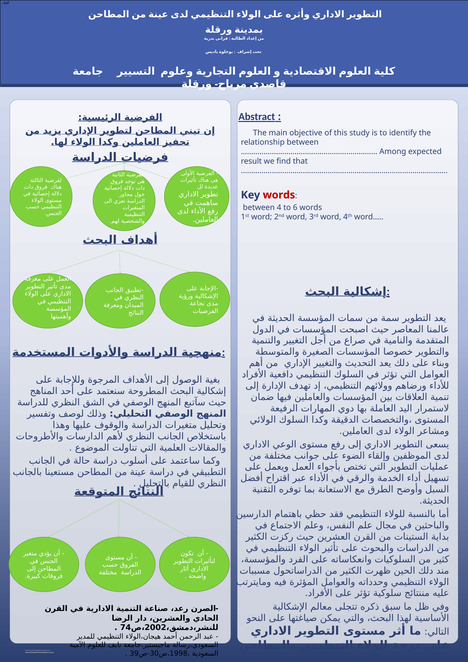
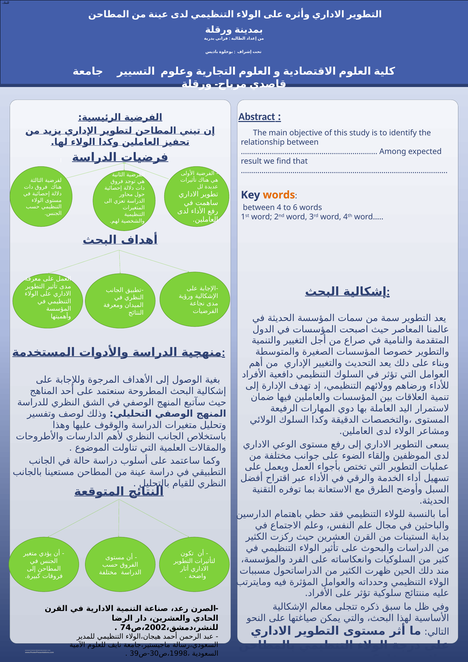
words at (279, 195) colour: red -> orange
